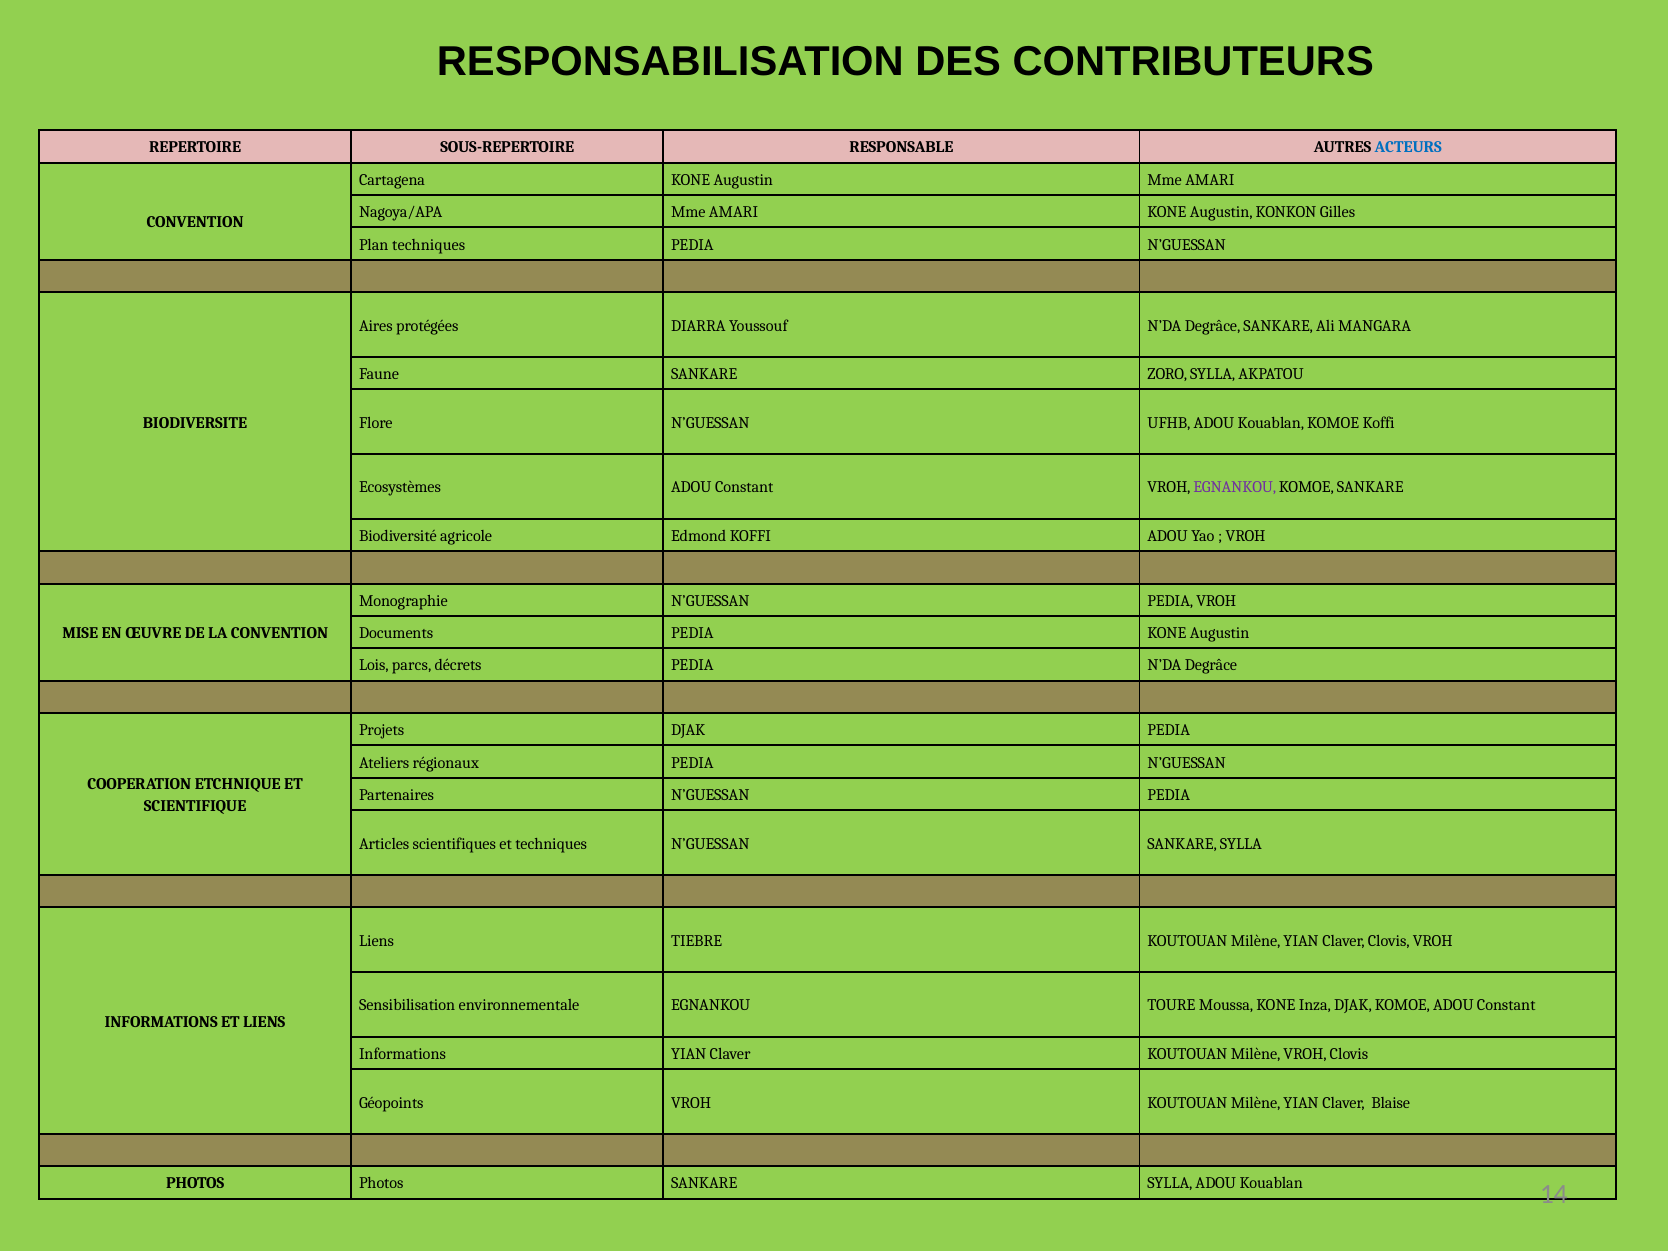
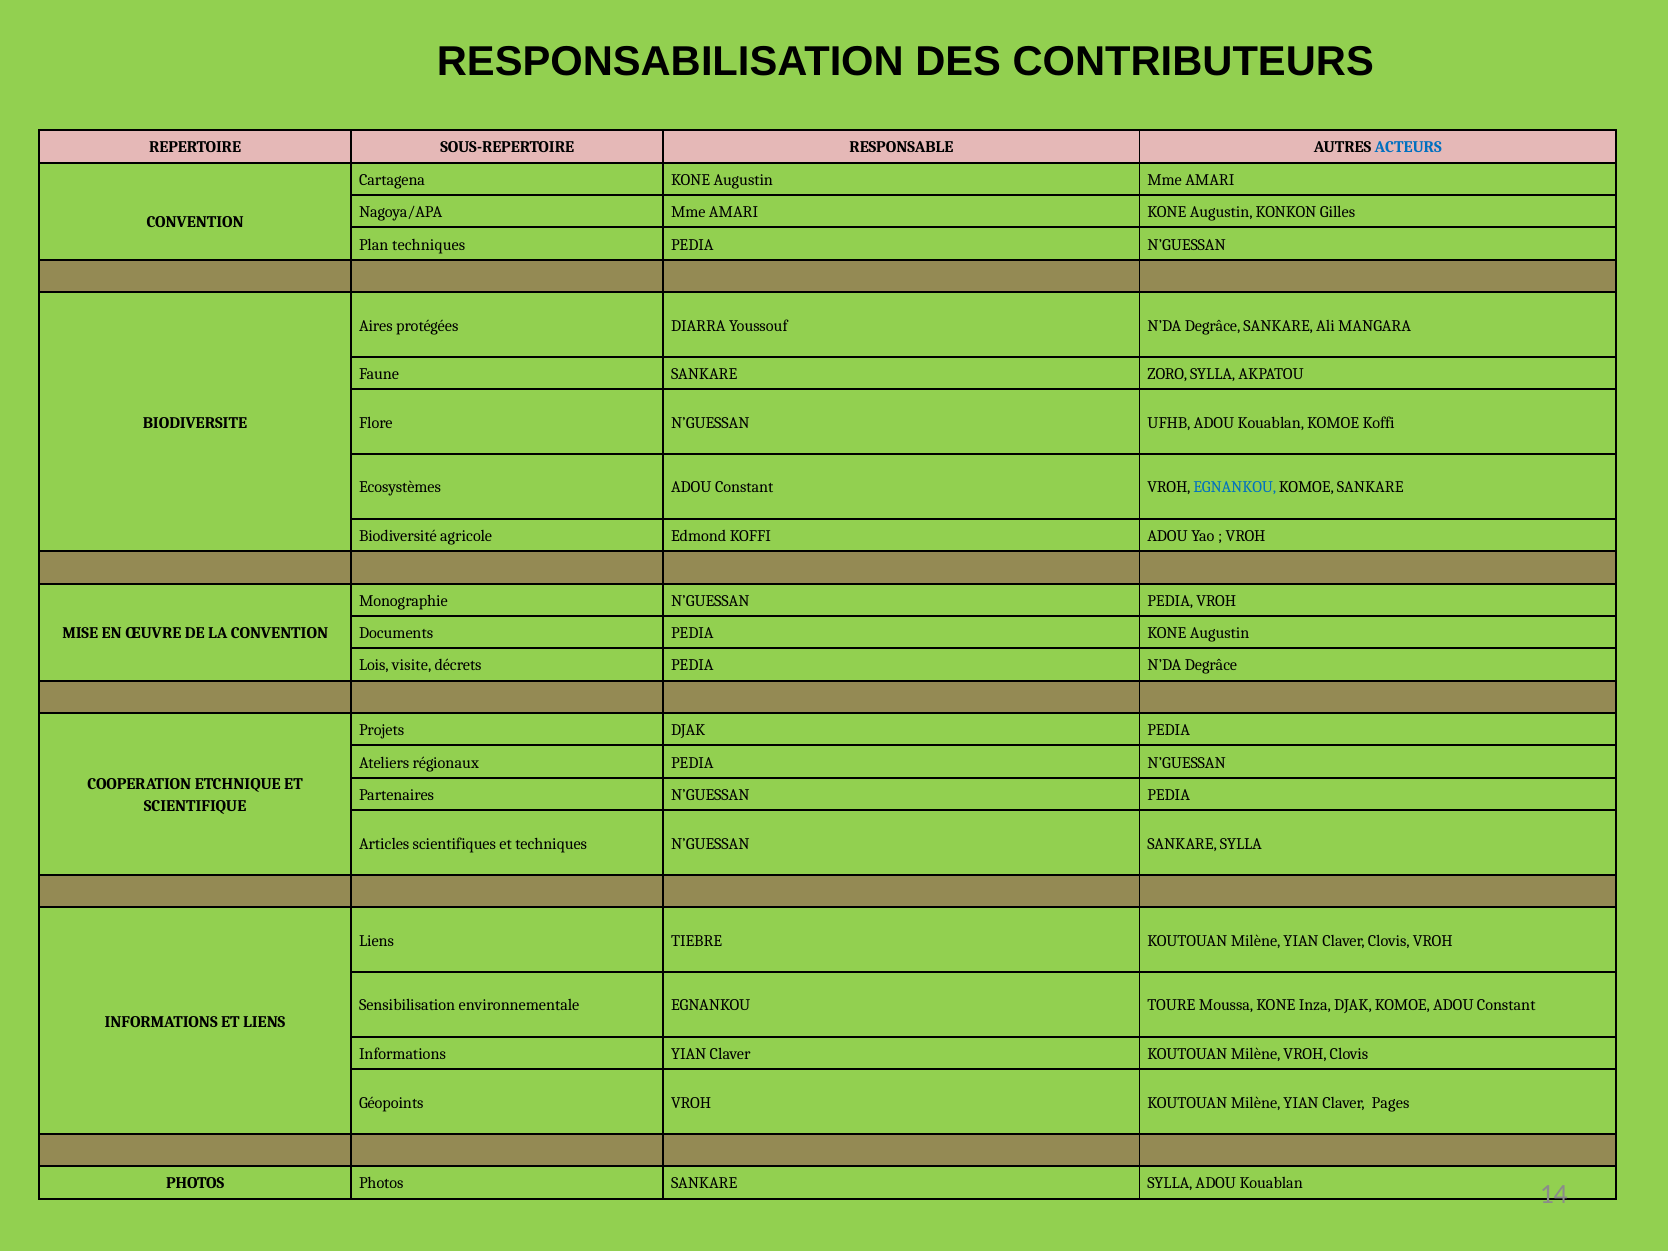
EGNANKOU at (1235, 488) colour: purple -> blue
parcs: parcs -> visite
Blaise: Blaise -> Pages
